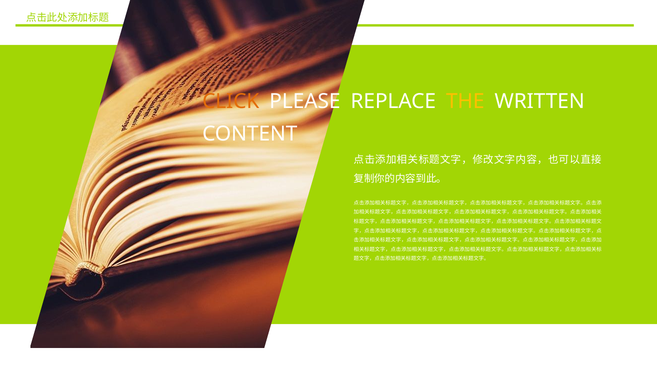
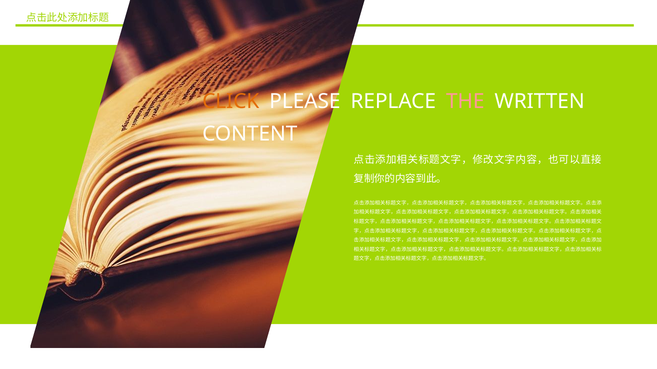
THE colour: yellow -> pink
